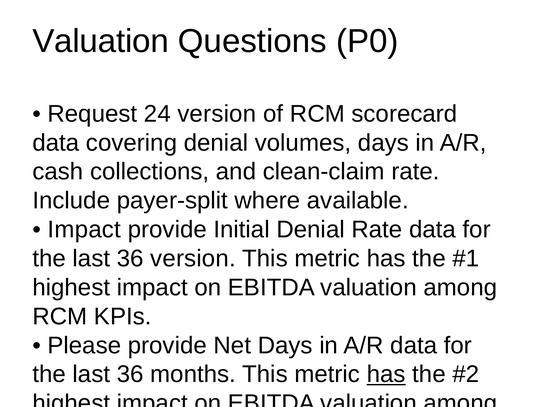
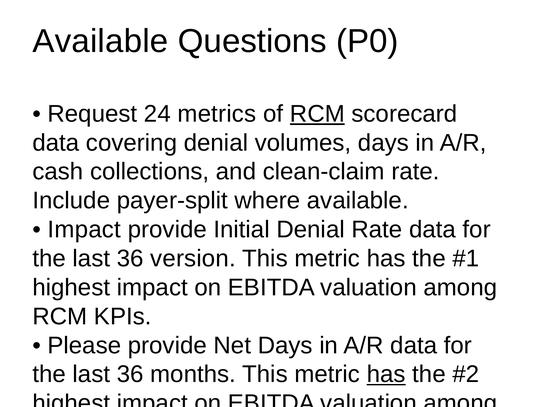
Valuation at (101, 41): Valuation -> Available
24 version: version -> metrics
RCM at (317, 114) underline: none -> present
